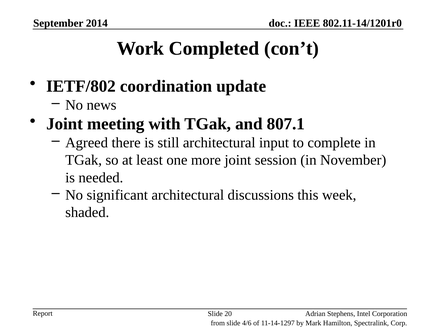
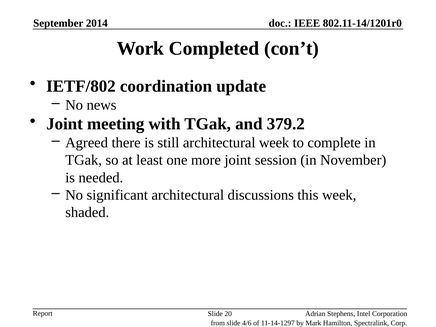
807.1: 807.1 -> 379.2
architectural input: input -> week
